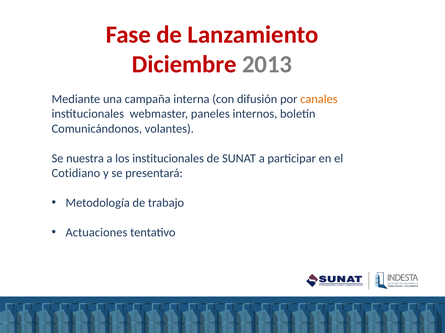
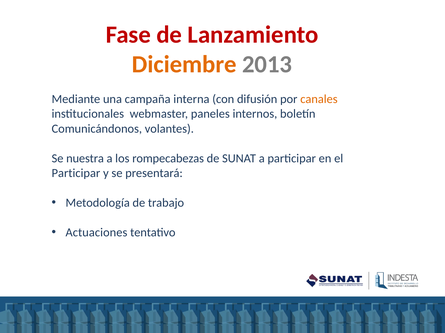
Diciembre colour: red -> orange
los institucionales: institucionales -> rompecabezas
Cotidiano at (76, 174): Cotidiano -> Participar
